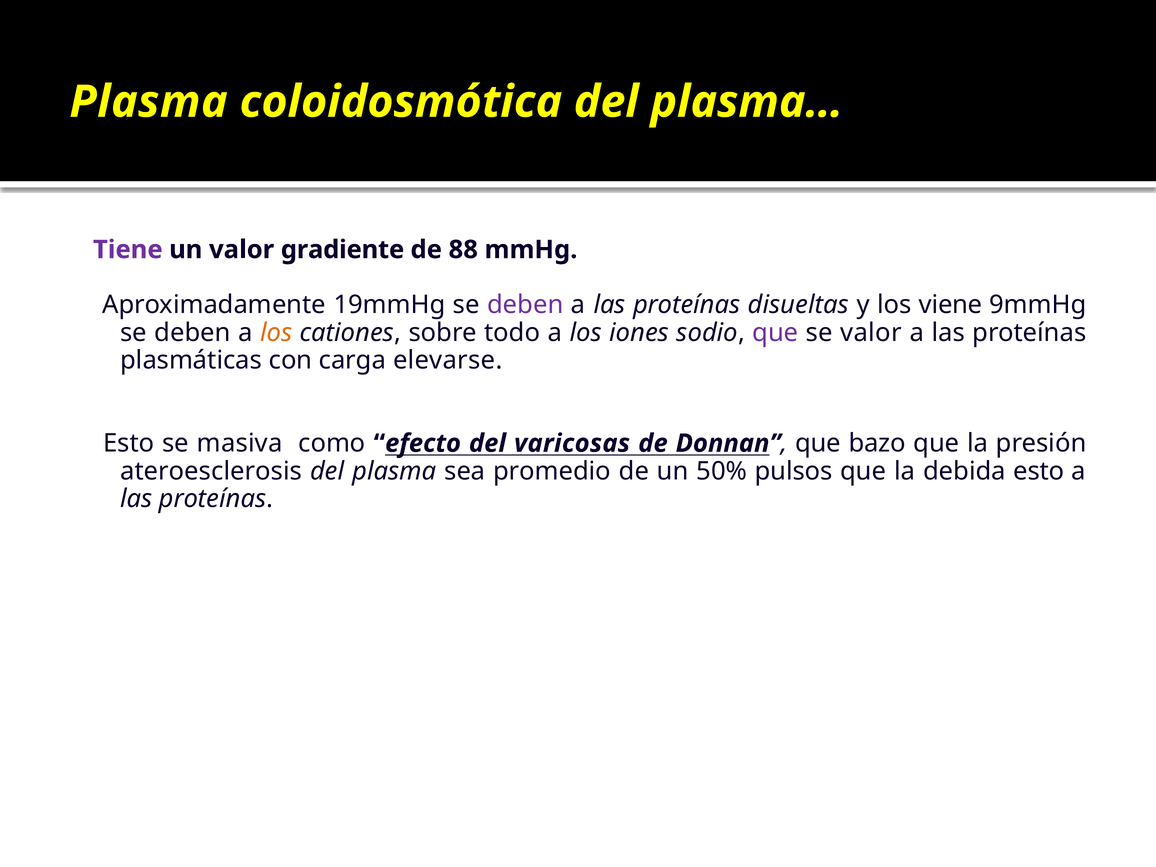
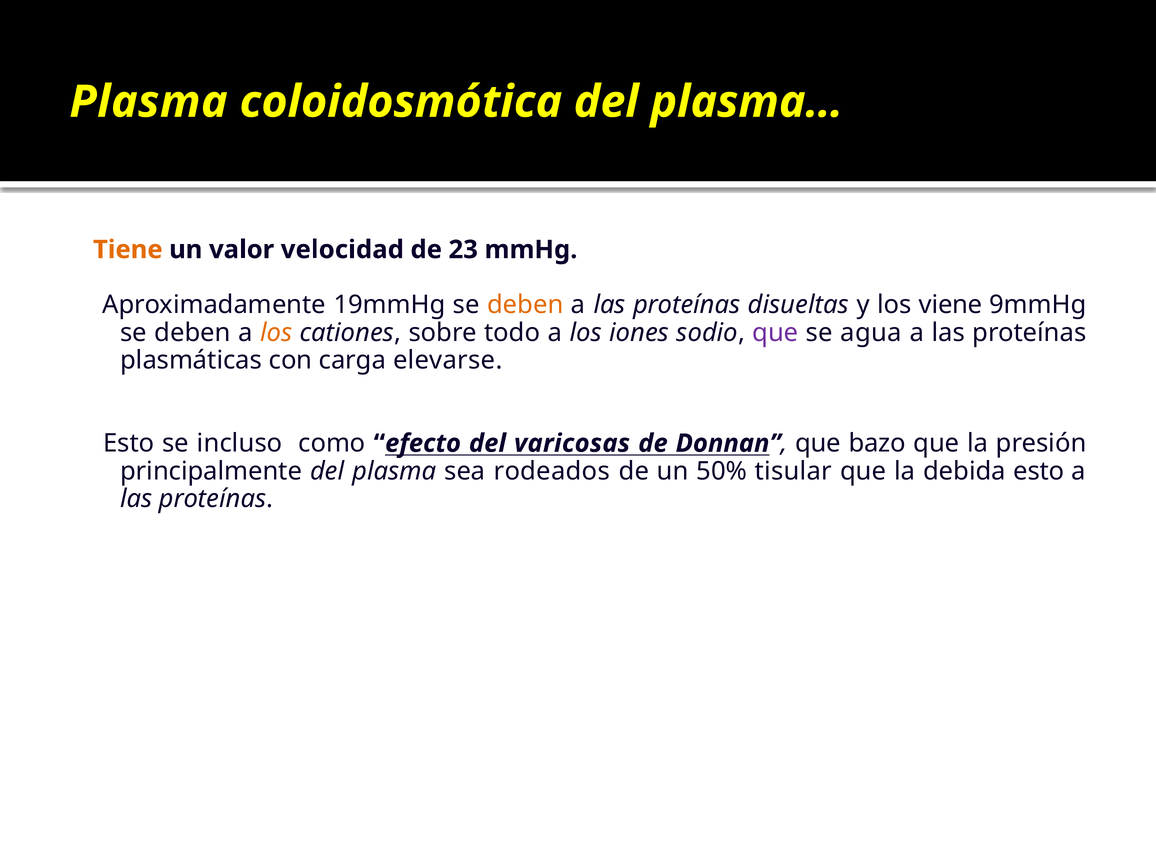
Tiene colour: purple -> orange
gradiente: gradiente -> velocidad
88: 88 -> 23
deben at (525, 305) colour: purple -> orange
se valor: valor -> agua
masiva: masiva -> incluso
ateroesclerosis: ateroesclerosis -> principalmente
promedio: promedio -> rodeados
pulsos: pulsos -> tisular
